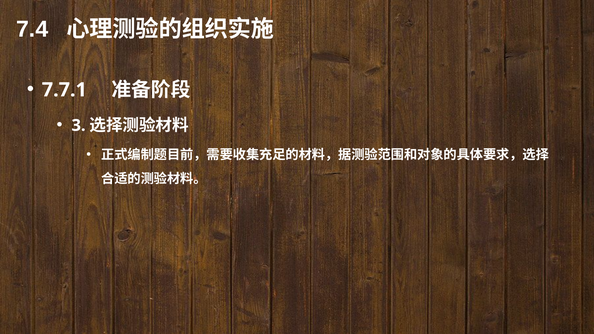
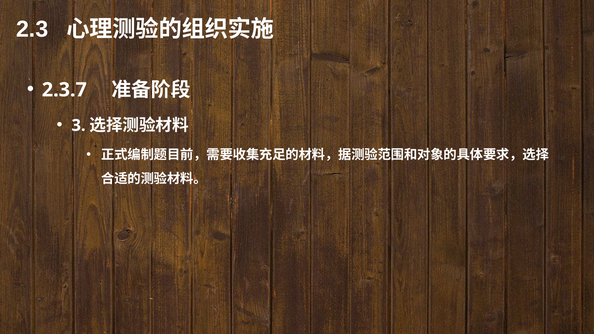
7.4: 7.4 -> 2.3
7.7.1: 7.7.1 -> 2.3.7
